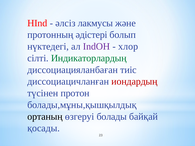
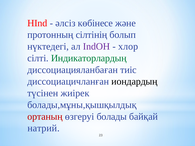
лакмусы: лакмусы -> көбінесе
әдістері: әдістері -> сілтінің
иондардың colour: red -> black
протон: протон -> жиірек
ортаның colour: black -> red
қосады: қосады -> натрий
